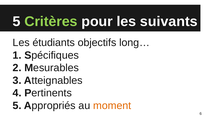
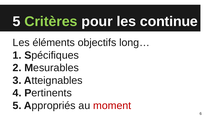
suivants: suivants -> continue
étudiants: étudiants -> éléments
moment colour: orange -> red
